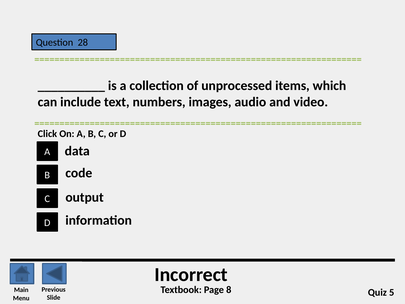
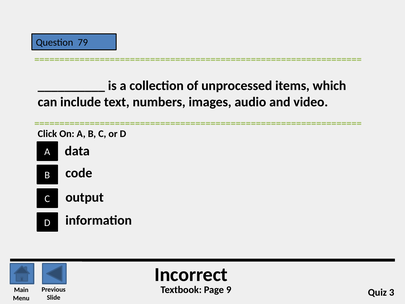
28: 28 -> 79
8: 8 -> 9
5: 5 -> 3
